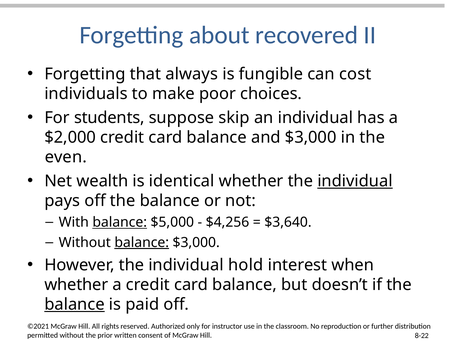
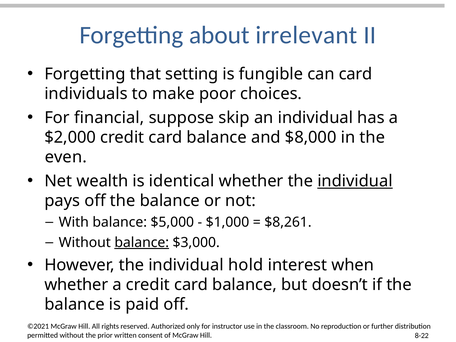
recovered: recovered -> irrelevant
always: always -> setting
can cost: cost -> card
students: students -> financial
and $3,000: $3,000 -> $8,000
balance at (120, 222) underline: present -> none
$4,256: $4,256 -> $1,000
$3,640: $3,640 -> $8,261
balance at (75, 305) underline: present -> none
